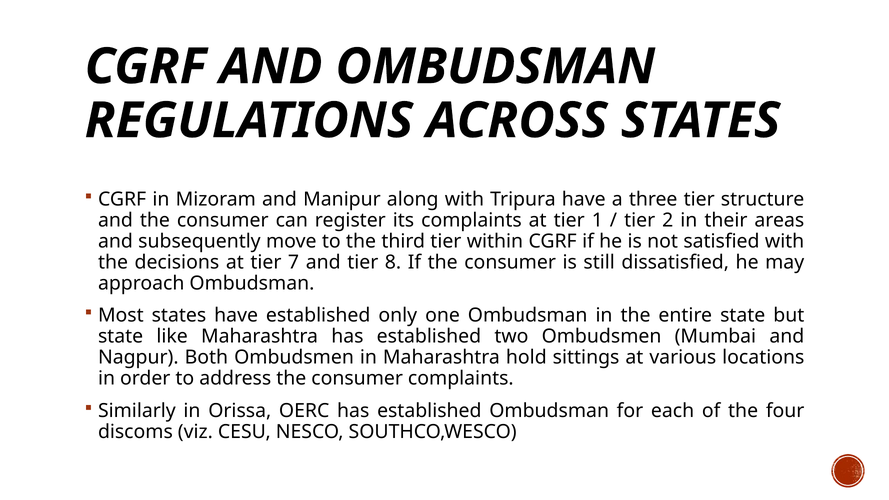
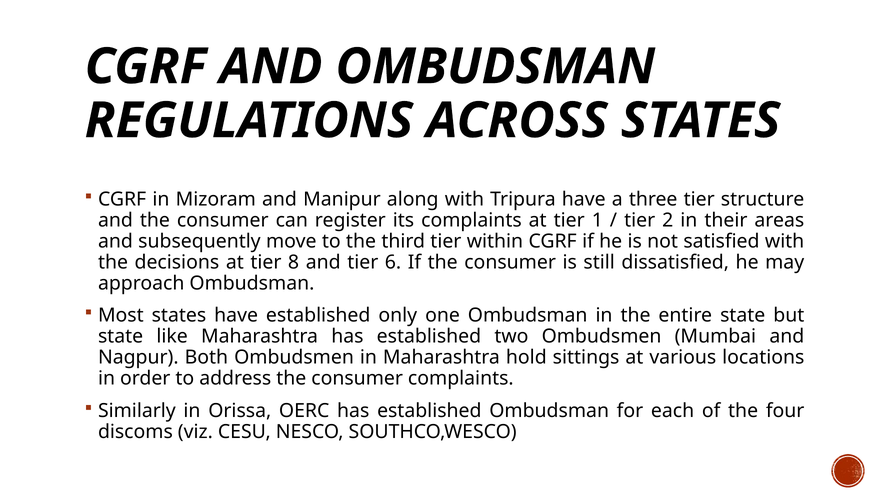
7: 7 -> 8
8: 8 -> 6
